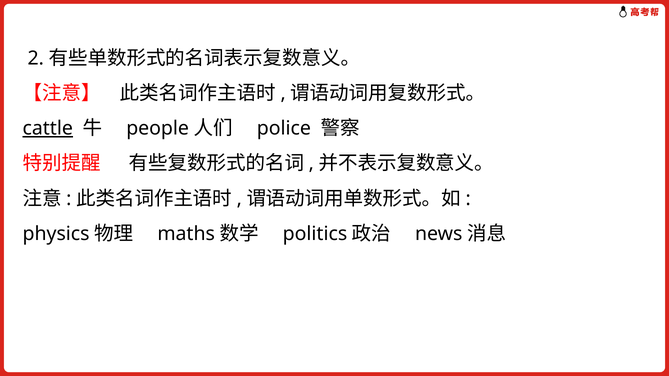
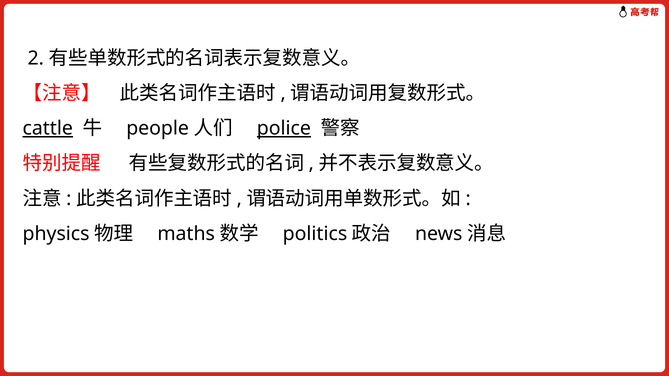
police underline: none -> present
